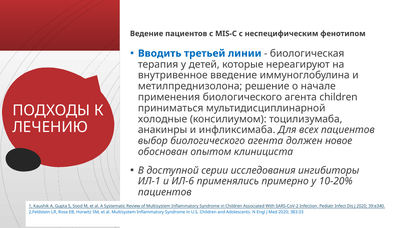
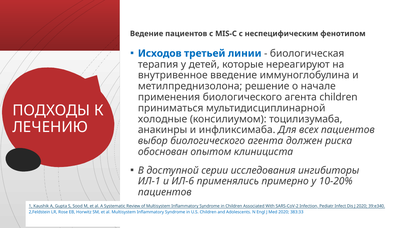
Вводить: Вводить -> Исходов
новое: новое -> риска
